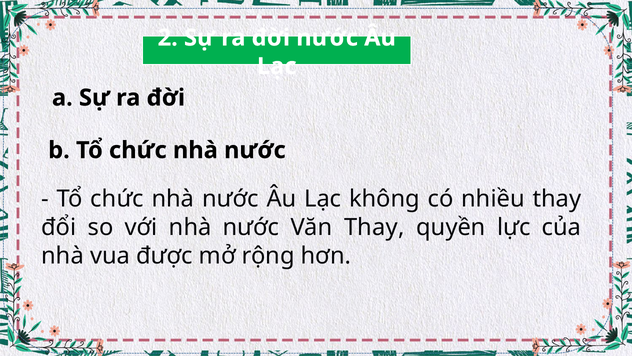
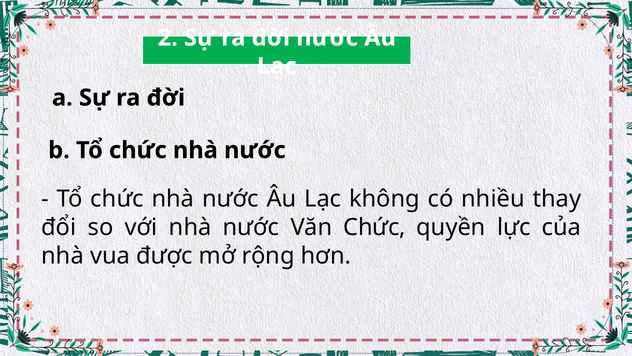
Văn Thay: Thay -> Chức
